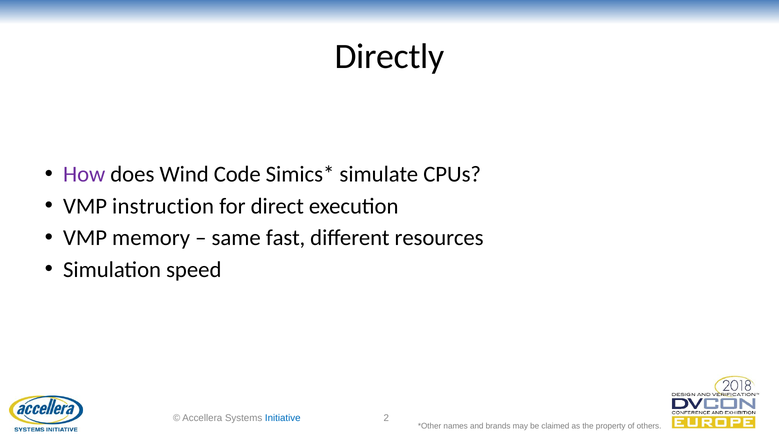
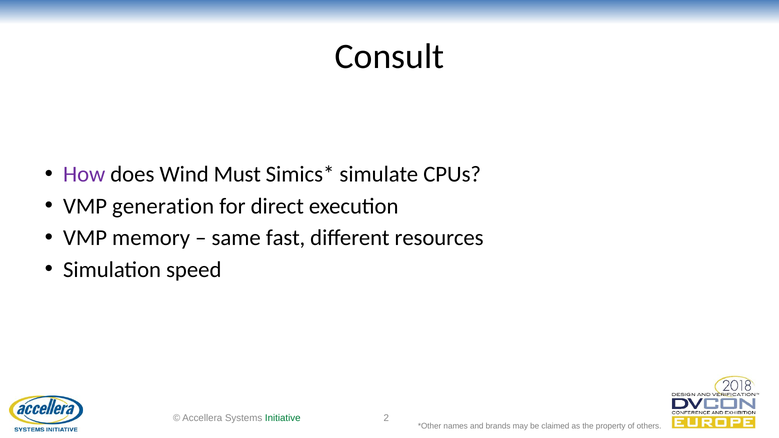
Directly: Directly -> Consult
Code: Code -> Must
instruction: instruction -> generation
Initiative colour: blue -> green
